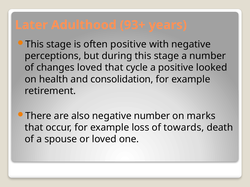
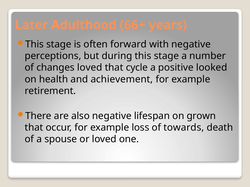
93+: 93+ -> 66+
often positive: positive -> forward
consolidation: consolidation -> achievement
negative number: number -> lifespan
marks: marks -> grown
